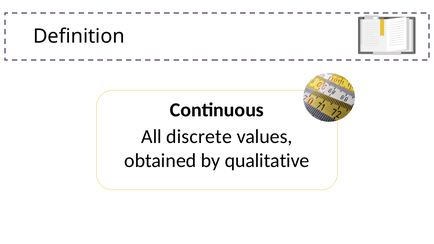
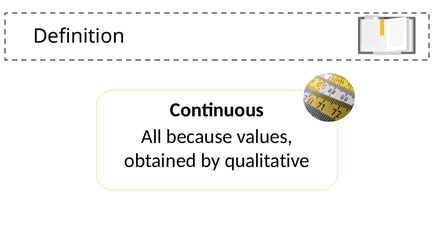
discrete: discrete -> because
